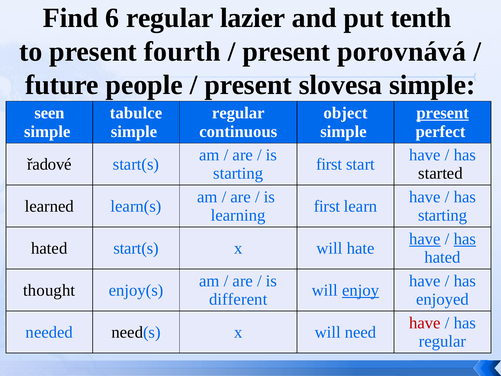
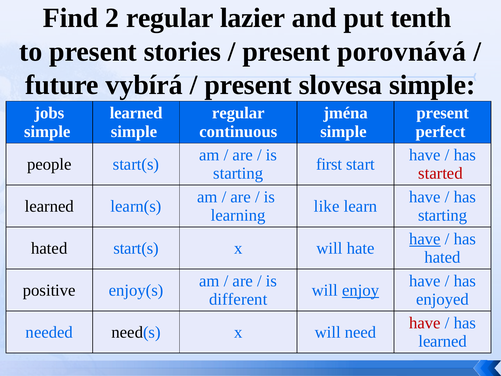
6: 6 -> 2
fourth: fourth -> stories
people: people -> vybírá
seen: seen -> jobs
tabulce at (136, 113): tabulce -> learned
object: object -> jména
present at (443, 113) underline: present -> none
řadové: řadové -> people
started colour: black -> red
first at (327, 206): first -> like
has at (465, 239) underline: present -> none
thought: thought -> positive
regular at (443, 341): regular -> learned
